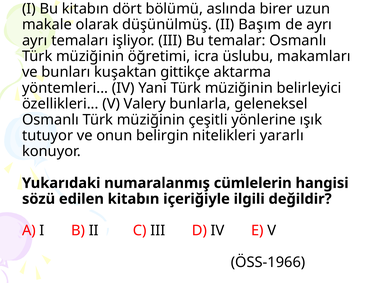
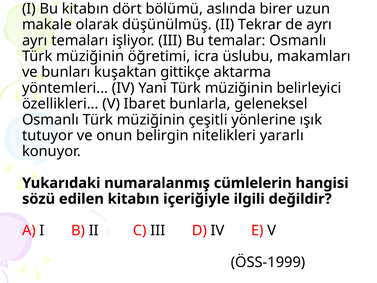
Başım: Başım -> Tekrar
Valery: Valery -> Ibaret
ÖSS-1966: ÖSS-1966 -> ÖSS-1999
